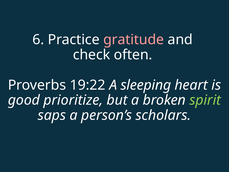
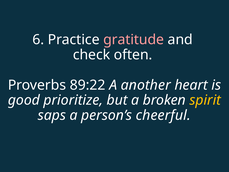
19:22: 19:22 -> 89:22
sleeping: sleeping -> another
spirit colour: light green -> yellow
scholars: scholars -> cheerful
